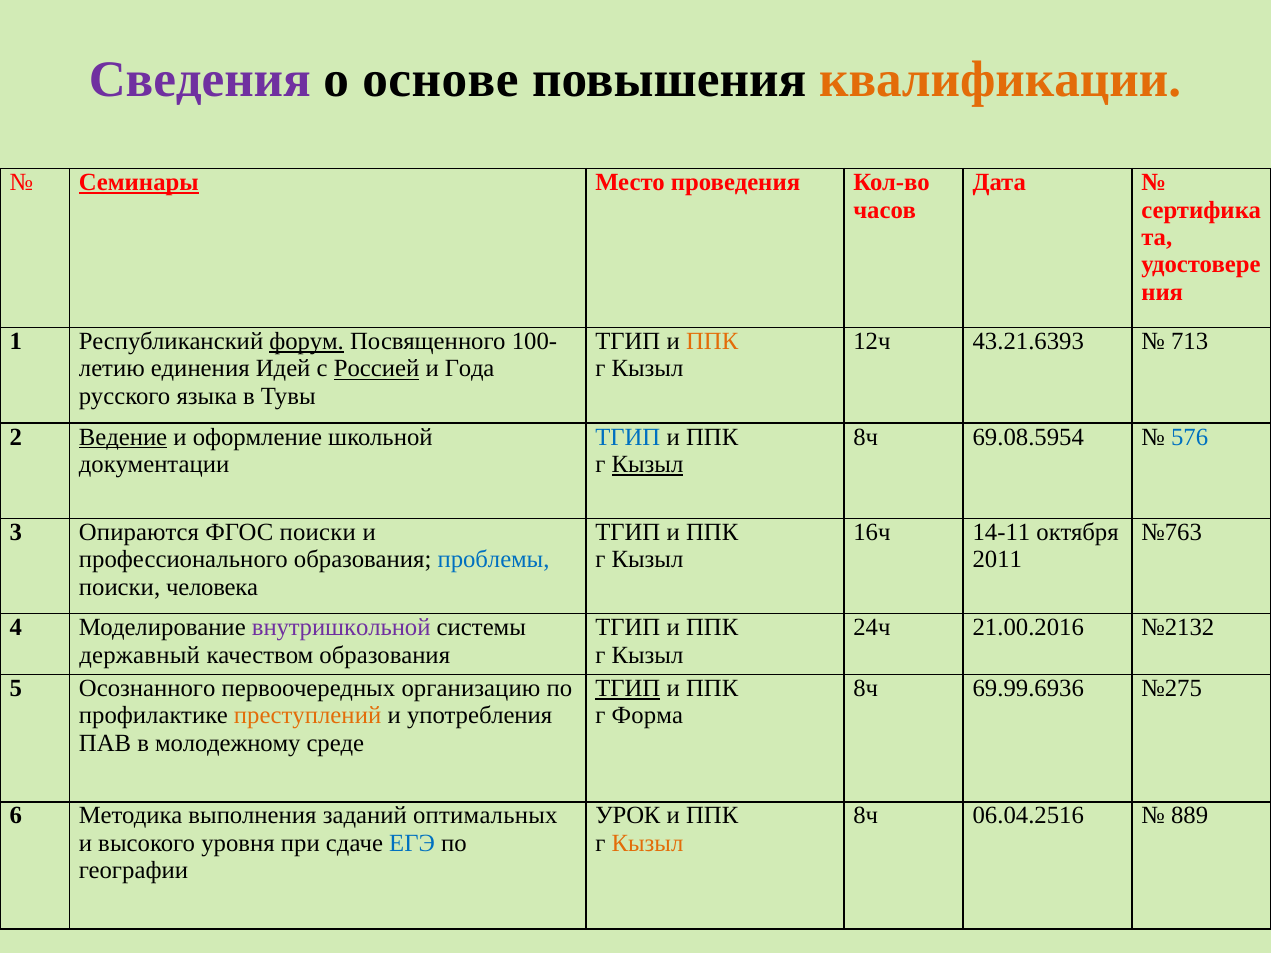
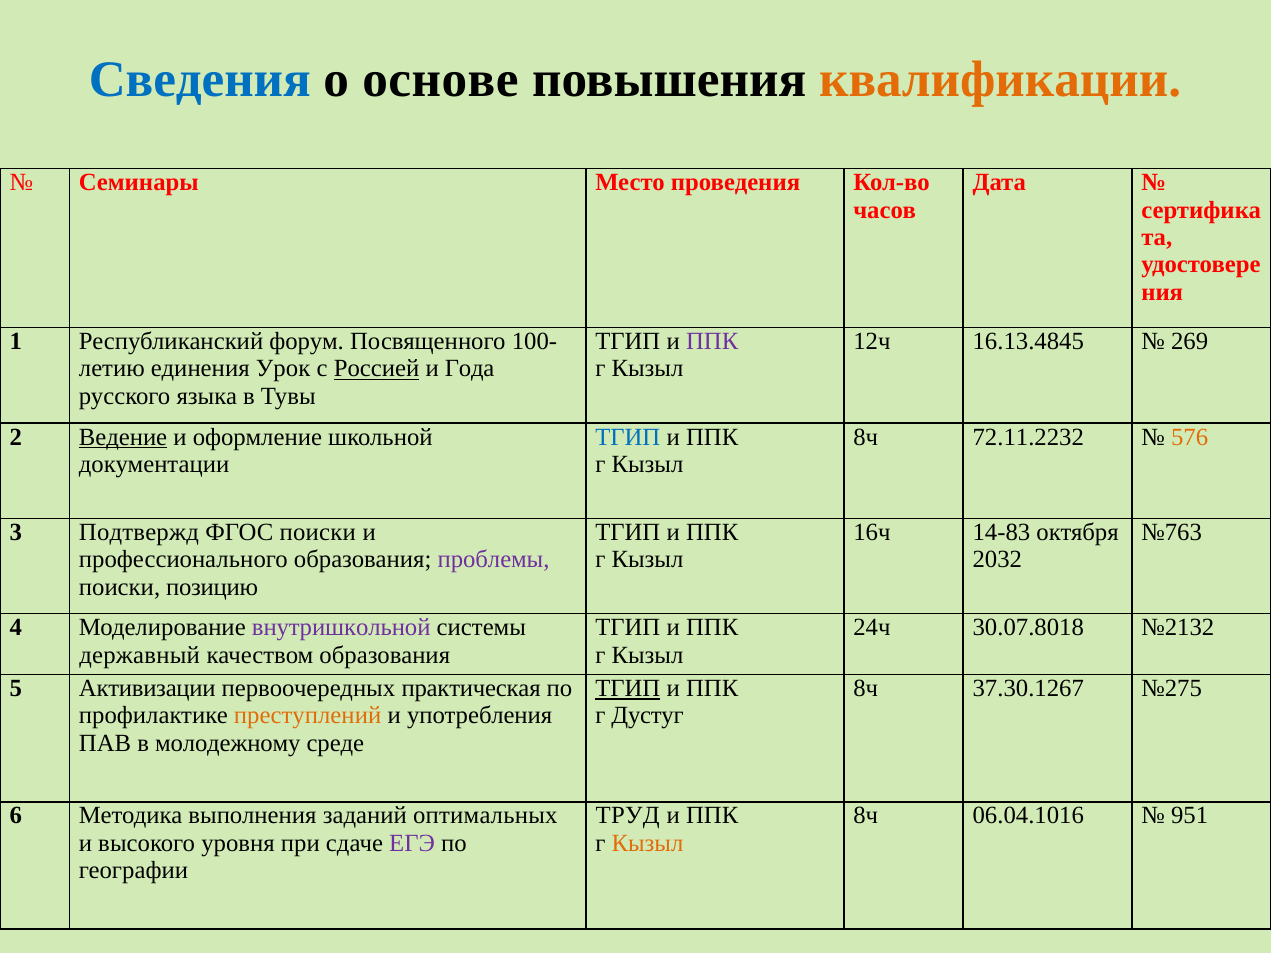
Сведения colour: purple -> blue
Семинары underline: present -> none
форум underline: present -> none
ППК at (712, 342) colour: orange -> purple
43.21.6393: 43.21.6393 -> 16.13.4845
713: 713 -> 269
Идей: Идей -> Урок
69.08.5954: 69.08.5954 -> 72.11.2232
576 colour: blue -> orange
Кызыл at (647, 464) underline: present -> none
Опираются: Опираются -> Подтвержд
14-11: 14-11 -> 14-83
проблемы colour: blue -> purple
2011: 2011 -> 2032
человека: человека -> позицию
21.00.2016: 21.00.2016 -> 30.07.8018
Осознанного: Осознанного -> Активизации
организацию: организацию -> практическая
69.99.6936: 69.99.6936 -> 37.30.1267
Форма: Форма -> Дустуг
УРОК: УРОК -> ТРУД
06.04.2516: 06.04.2516 -> 06.04.1016
889: 889 -> 951
ЕГЭ colour: blue -> purple
